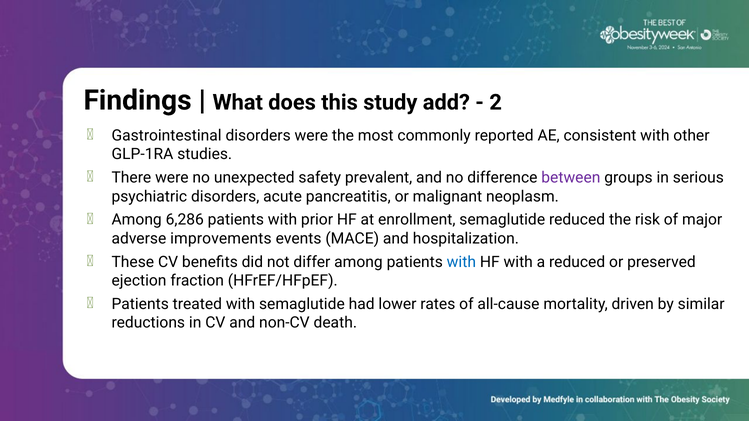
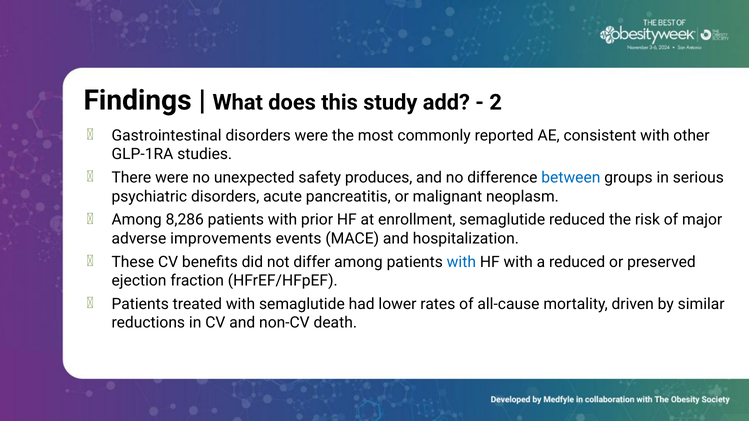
prevalent: prevalent -> produces
between colour: purple -> blue
6,286: 6,286 -> 8,286
